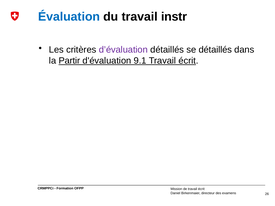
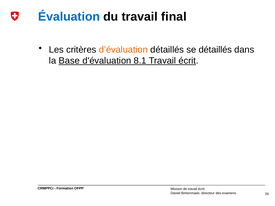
instr: instr -> final
d’évaluation colour: purple -> orange
Partir: Partir -> Base
9.1: 9.1 -> 8.1
